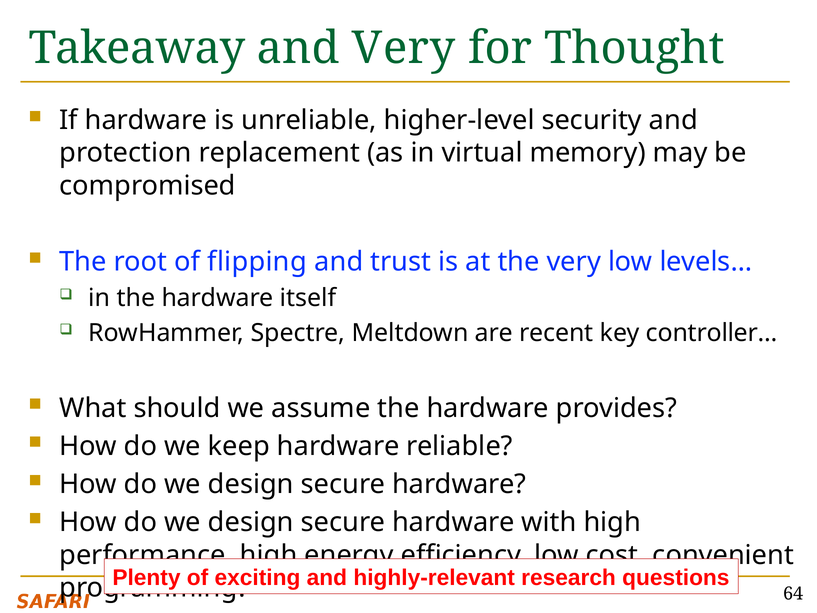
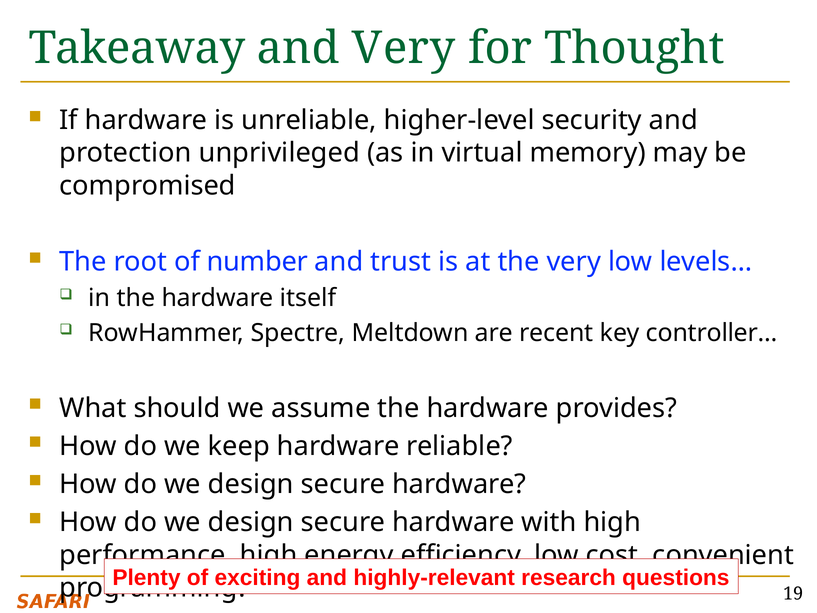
replacement: replacement -> unprivileged
flipping: flipping -> number
64: 64 -> 19
